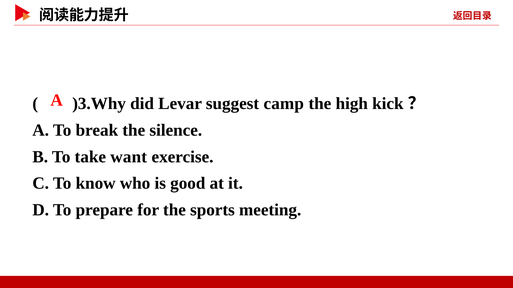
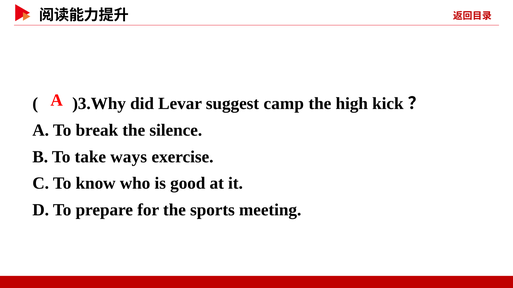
want: want -> ways
